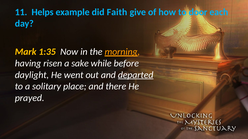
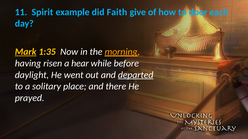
Helps: Helps -> Spirit
Mark underline: none -> present
sake: sake -> hear
